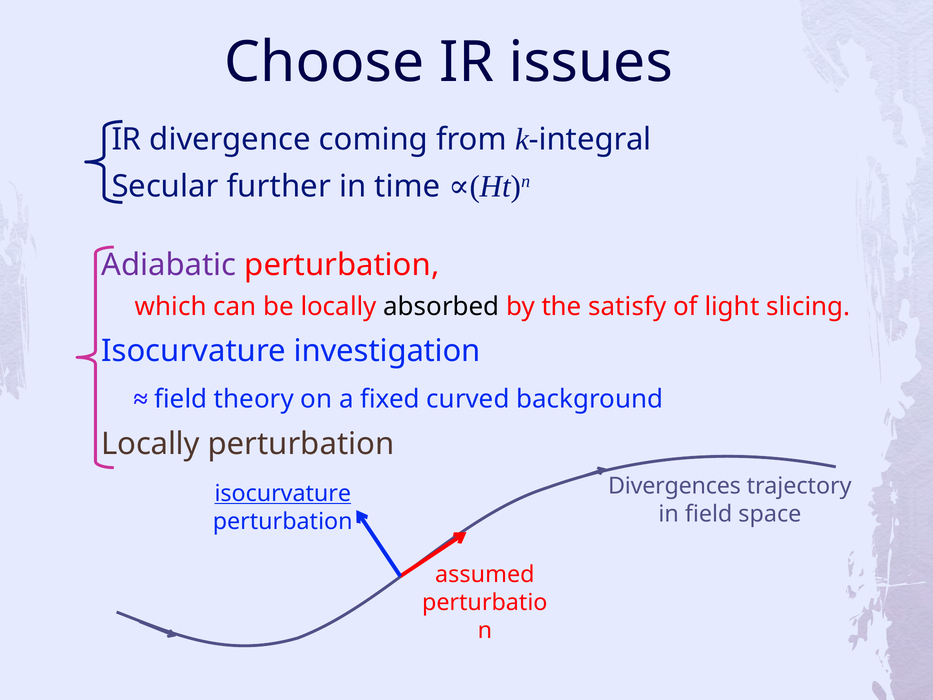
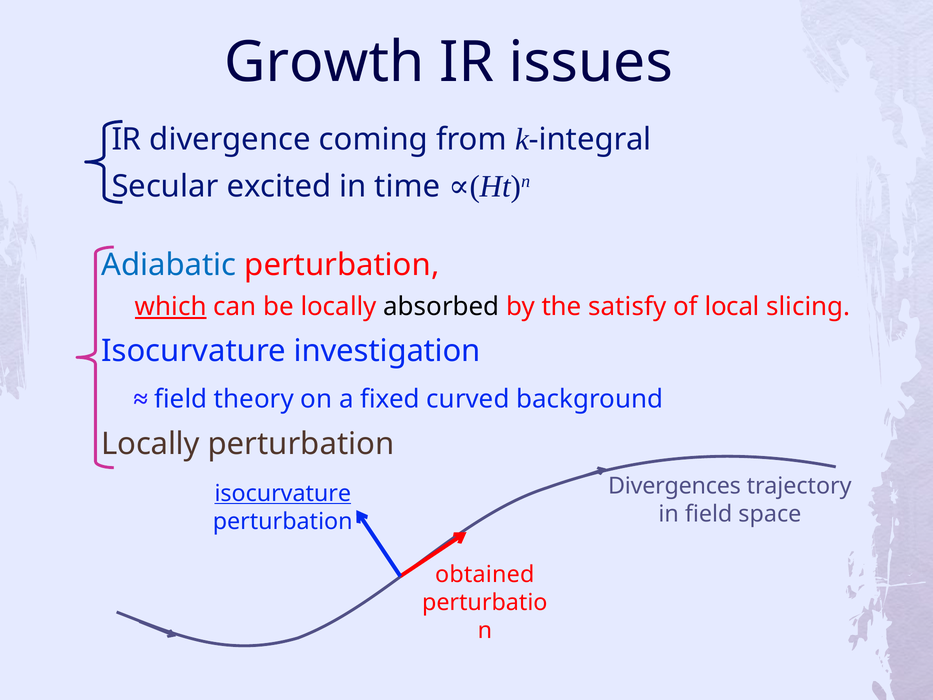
Choose: Choose -> Growth
further: further -> excited
Adiabatic colour: purple -> blue
which underline: none -> present
light: light -> local
assumed: assumed -> obtained
